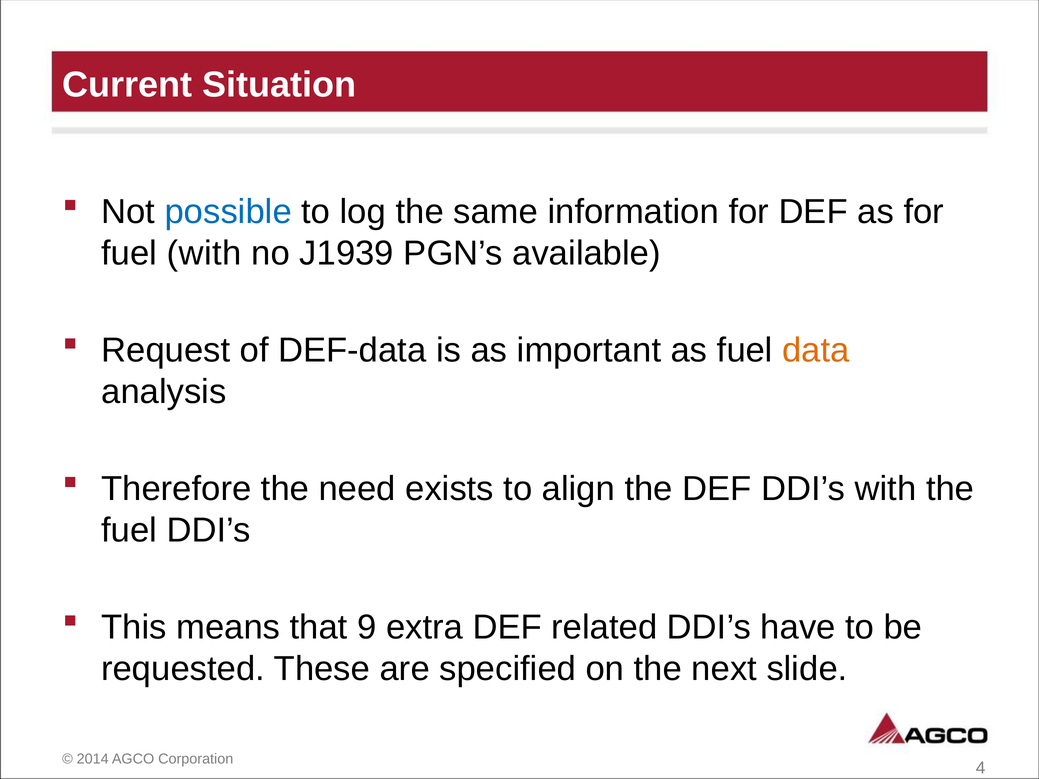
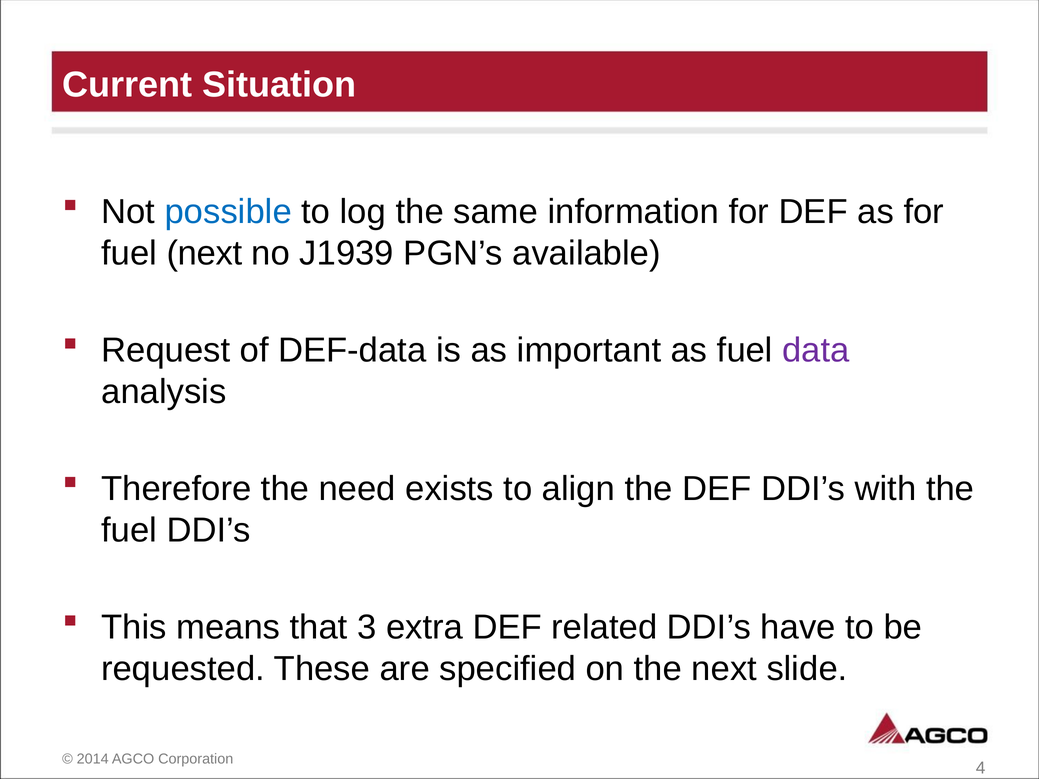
fuel with: with -> next
data colour: orange -> purple
9: 9 -> 3
